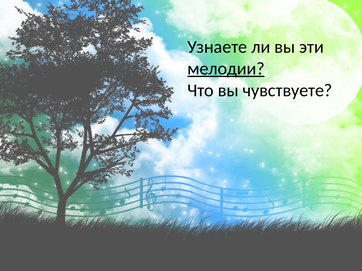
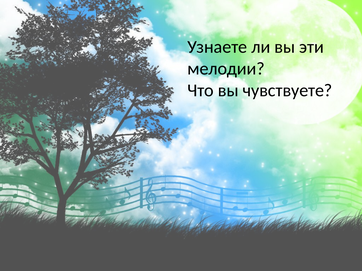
мелодии underline: present -> none
